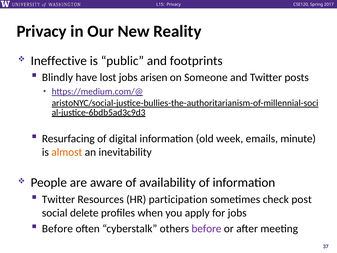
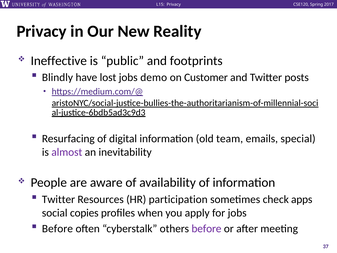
arisen: arisen -> demo
Someone: Someone -> Customer
week: week -> team
minute: minute -> special
almost colour: orange -> purple
post: post -> apps
delete: delete -> copies
